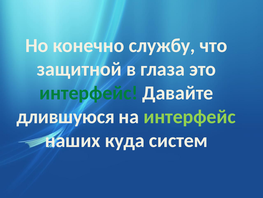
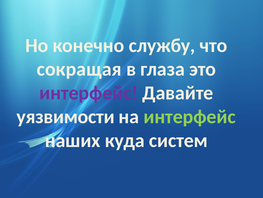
защитной: защитной -> сокращая
интерфейс at (89, 93) colour: green -> purple
длившуюся: длившуюся -> уязвимости
